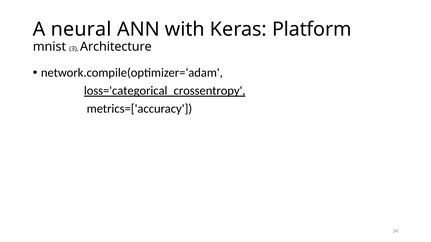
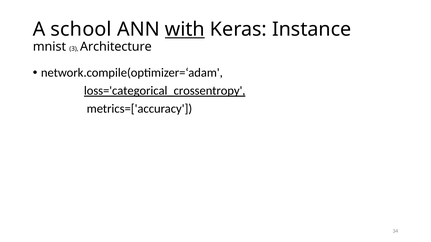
neural: neural -> school
with underline: none -> present
Platform: Platform -> Instance
